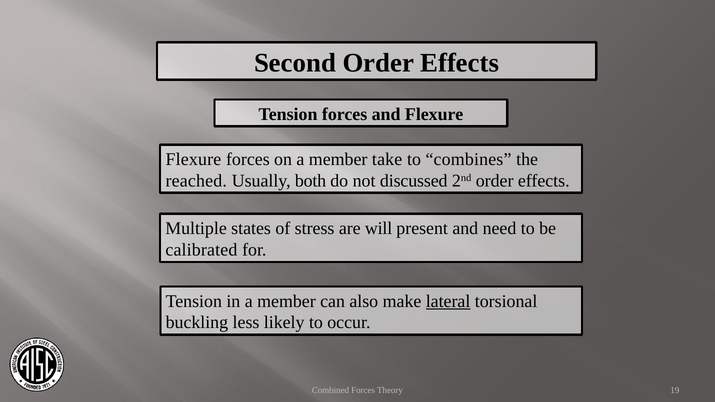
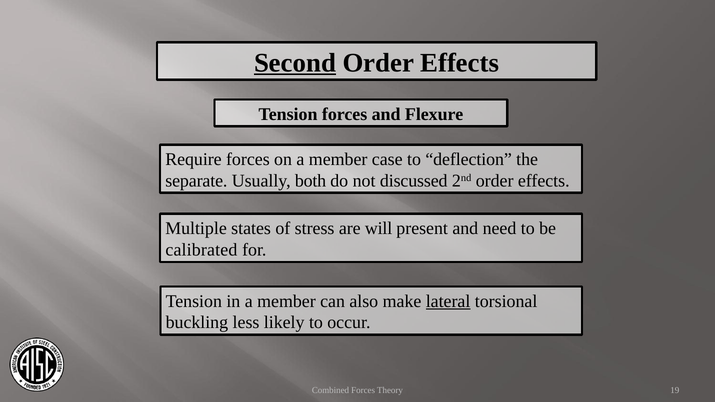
Second underline: none -> present
Flexure at (193, 159): Flexure -> Require
take: take -> case
combines: combines -> deflection
reached: reached -> separate
